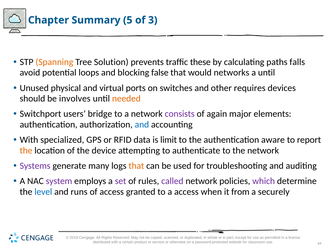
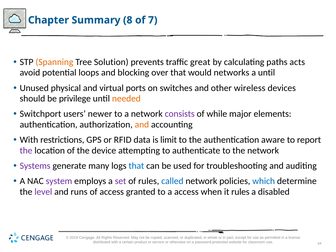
5: 5 -> 8
3: 3 -> 7
these: these -> great
falls: falls -> acts
false: false -> over
requires: requires -> wireless
involves: involves -> privilege
bridge: bridge -> newer
again: again -> while
and at (142, 125) colour: blue -> orange
specialized: specialized -> restrictions
the at (26, 151) colour: orange -> purple
that at (136, 166) colour: orange -> blue
called colour: purple -> blue
which colour: purple -> blue
level colour: blue -> purple
it from: from -> rules
securely: securely -> disabled
